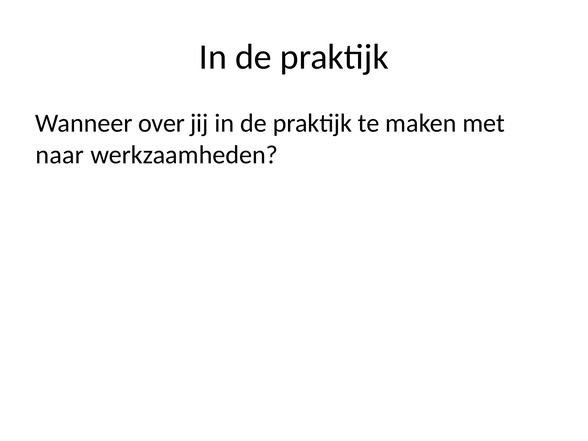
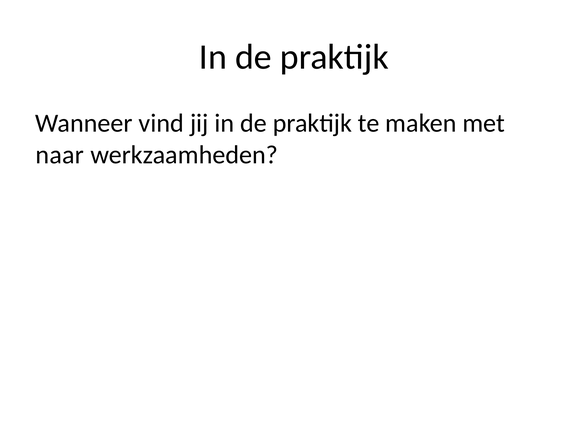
over: over -> vind
